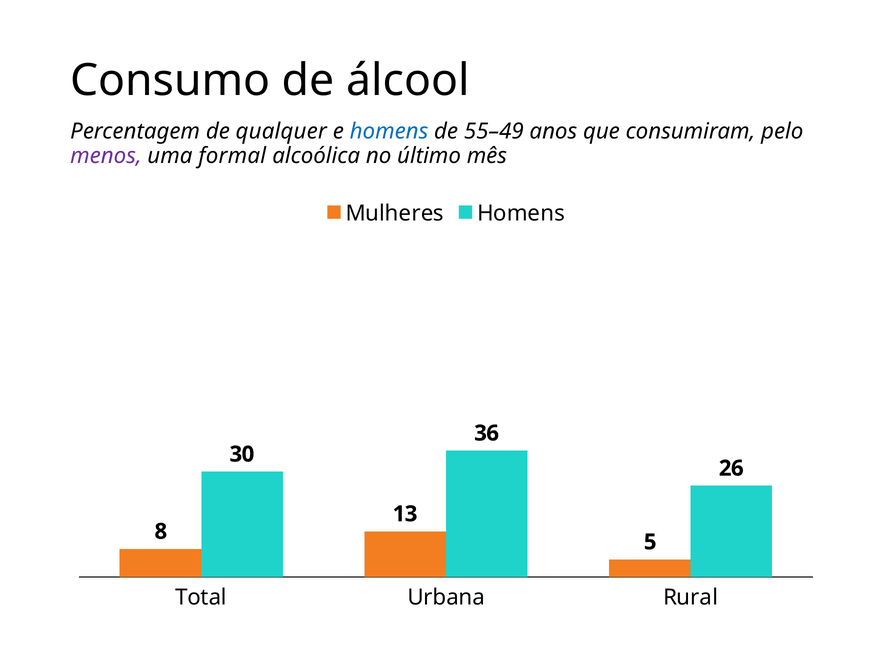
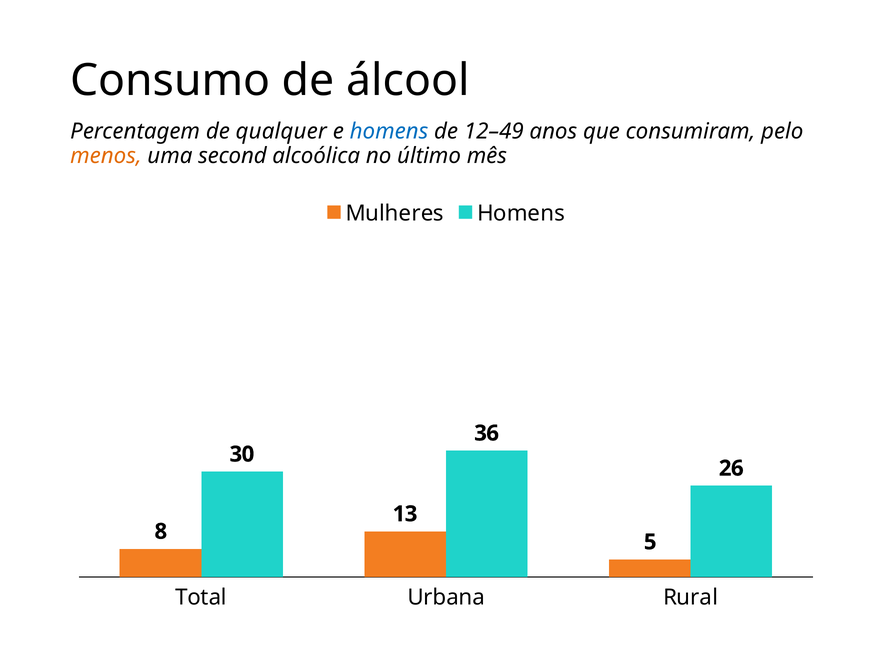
55–49: 55–49 -> 12–49
menos colour: purple -> orange
formal: formal -> second
